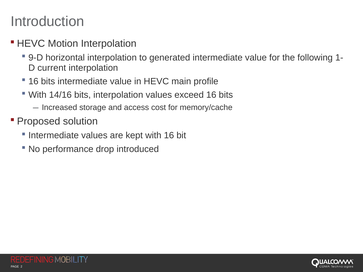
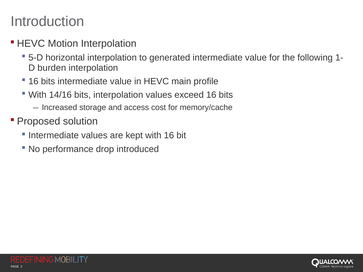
9-D: 9-D -> 5-D
current: current -> burden
